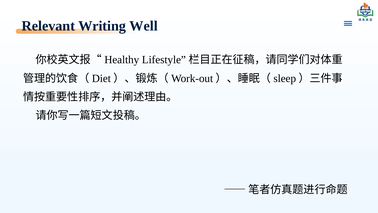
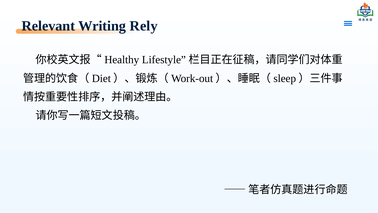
Well: Well -> Rely
